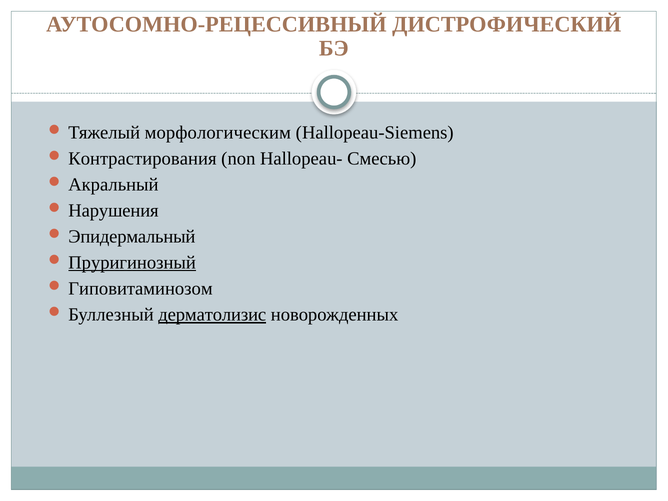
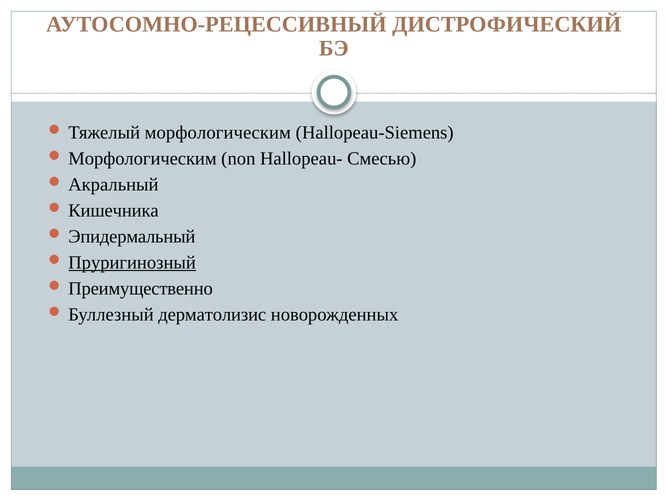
Контрастирования at (142, 159): Контрастирования -> Морфологическим
Нарушения: Нарушения -> Кишечника
Гиповитаминозом: Гиповитаминозом -> Преимущественно
дерматолизис underline: present -> none
